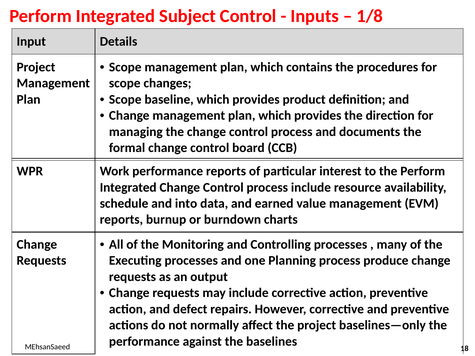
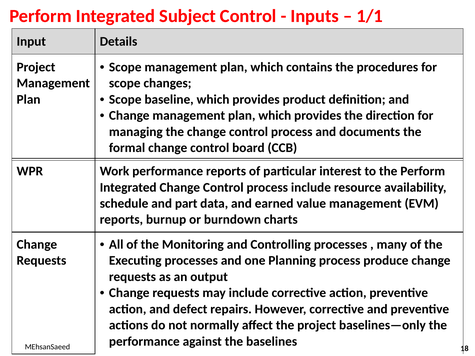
1/8: 1/8 -> 1/1
into: into -> part
